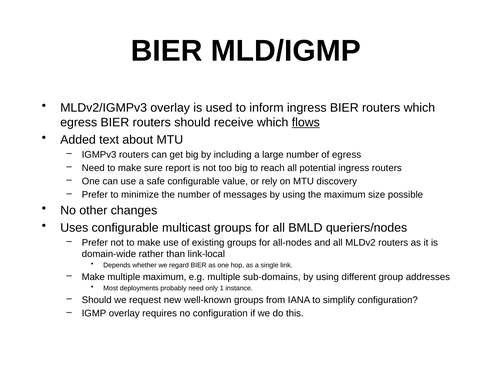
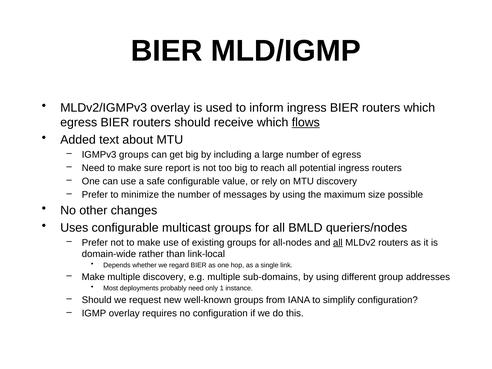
IGMPv3 routers: routers -> groups
all at (338, 243) underline: none -> present
multiple maximum: maximum -> discovery
